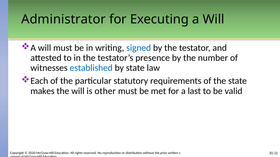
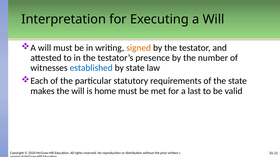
Administrator: Administrator -> Interpretation
signed colour: blue -> orange
other: other -> home
